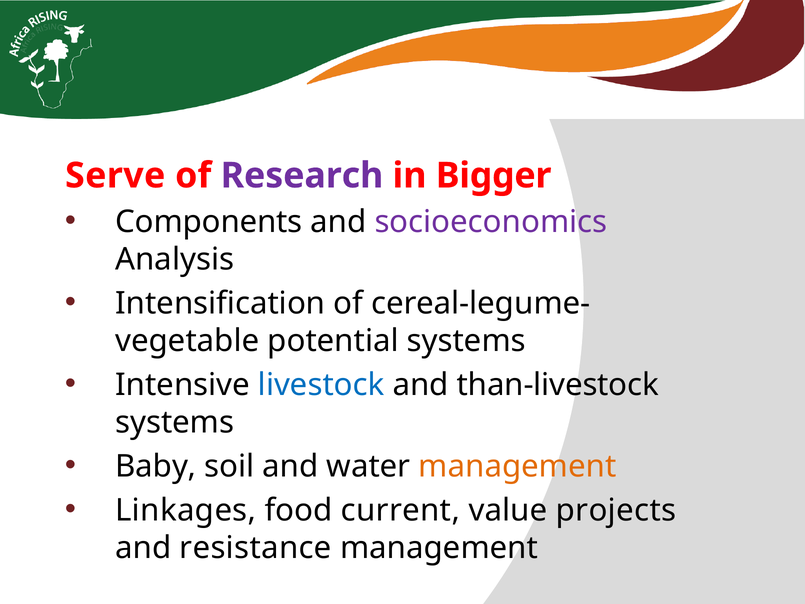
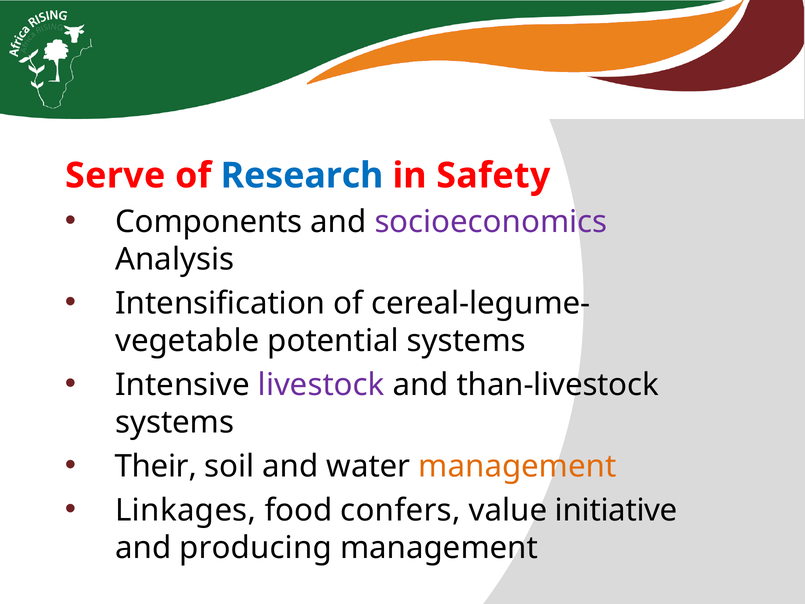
Research colour: purple -> blue
Bigger: Bigger -> Safety
livestock colour: blue -> purple
Baby: Baby -> Their
current: current -> confers
projects: projects -> initiative
resistance: resistance -> producing
